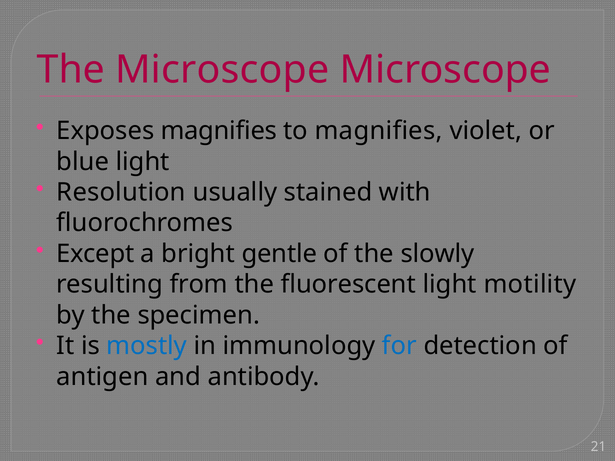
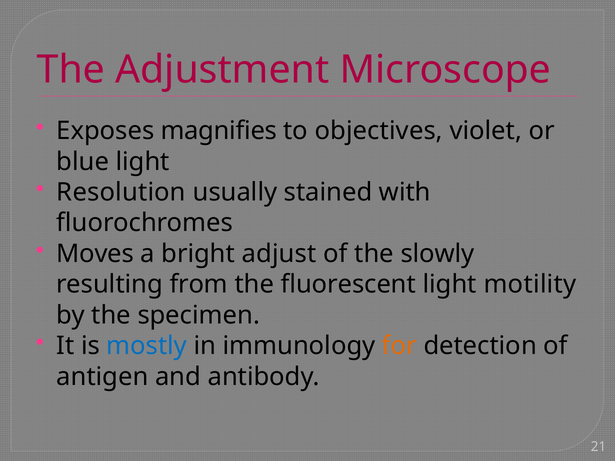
The Microscope: Microscope -> Adjustment
to magnifies: magnifies -> objectives
Except: Except -> Moves
gentle: gentle -> adjust
for colour: blue -> orange
